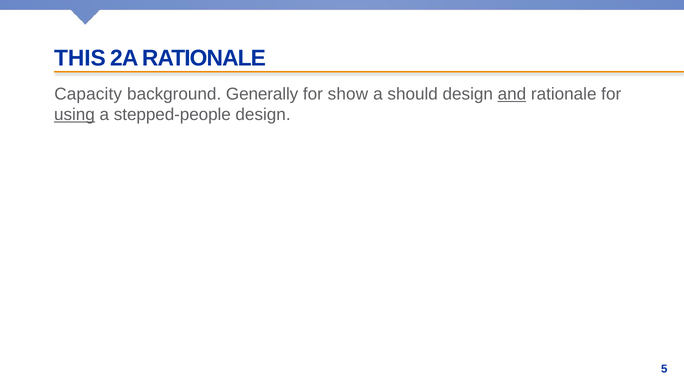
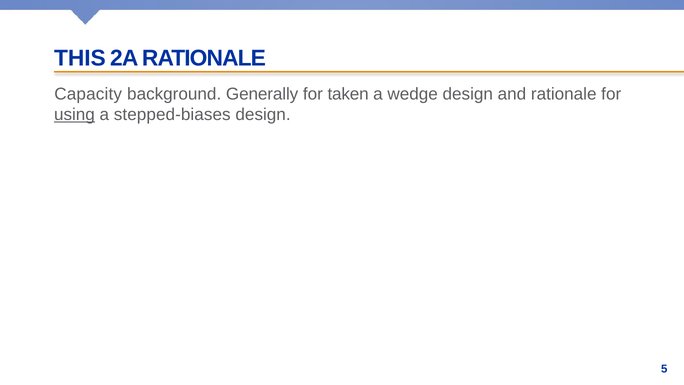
show: show -> taken
should: should -> wedge
and underline: present -> none
stepped-people: stepped-people -> stepped-biases
